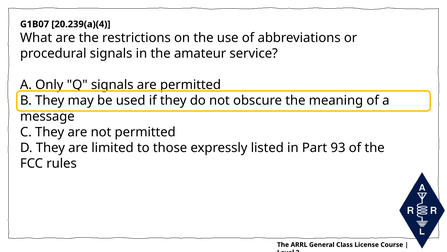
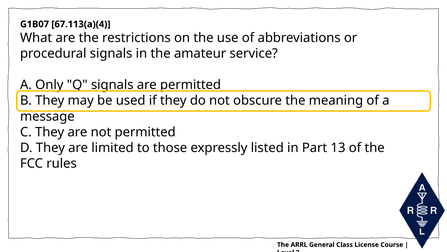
20.239(a)(4: 20.239(a)(4 -> 67.113(a)(4
93: 93 -> 13
